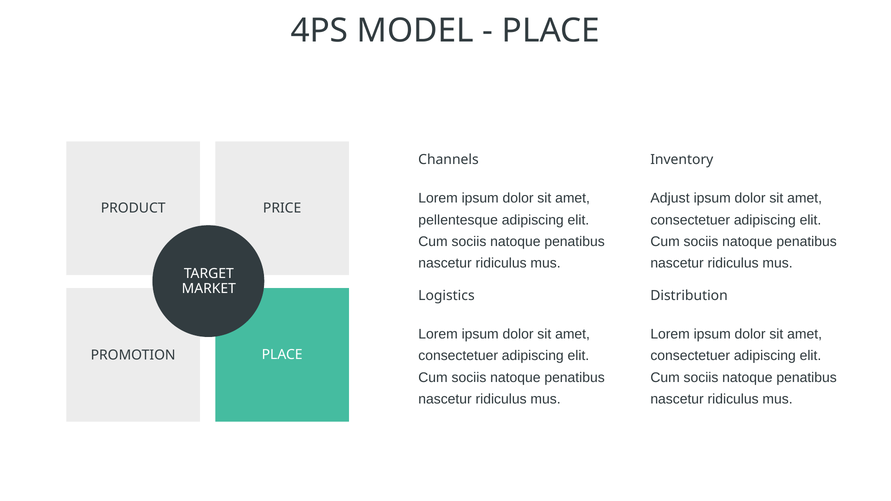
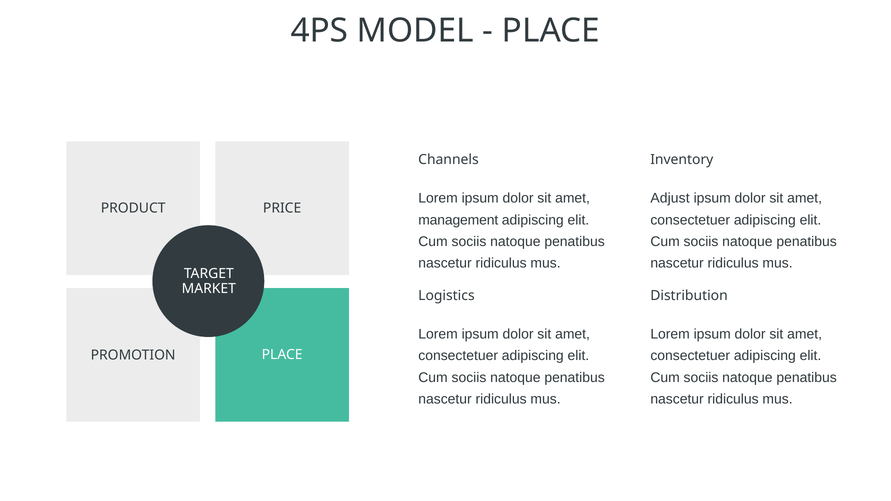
pellentesque: pellentesque -> management
